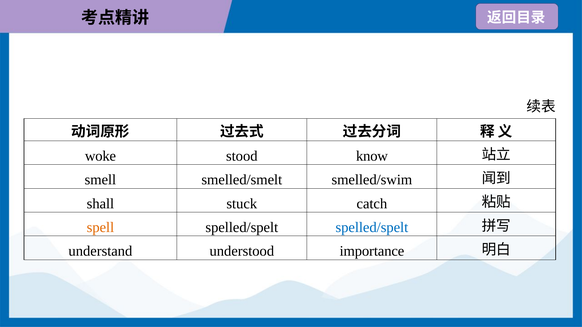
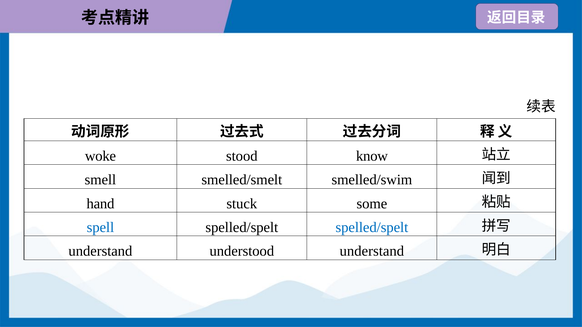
shall: shall -> hand
catch: catch -> some
spell colour: orange -> blue
understood importance: importance -> understand
